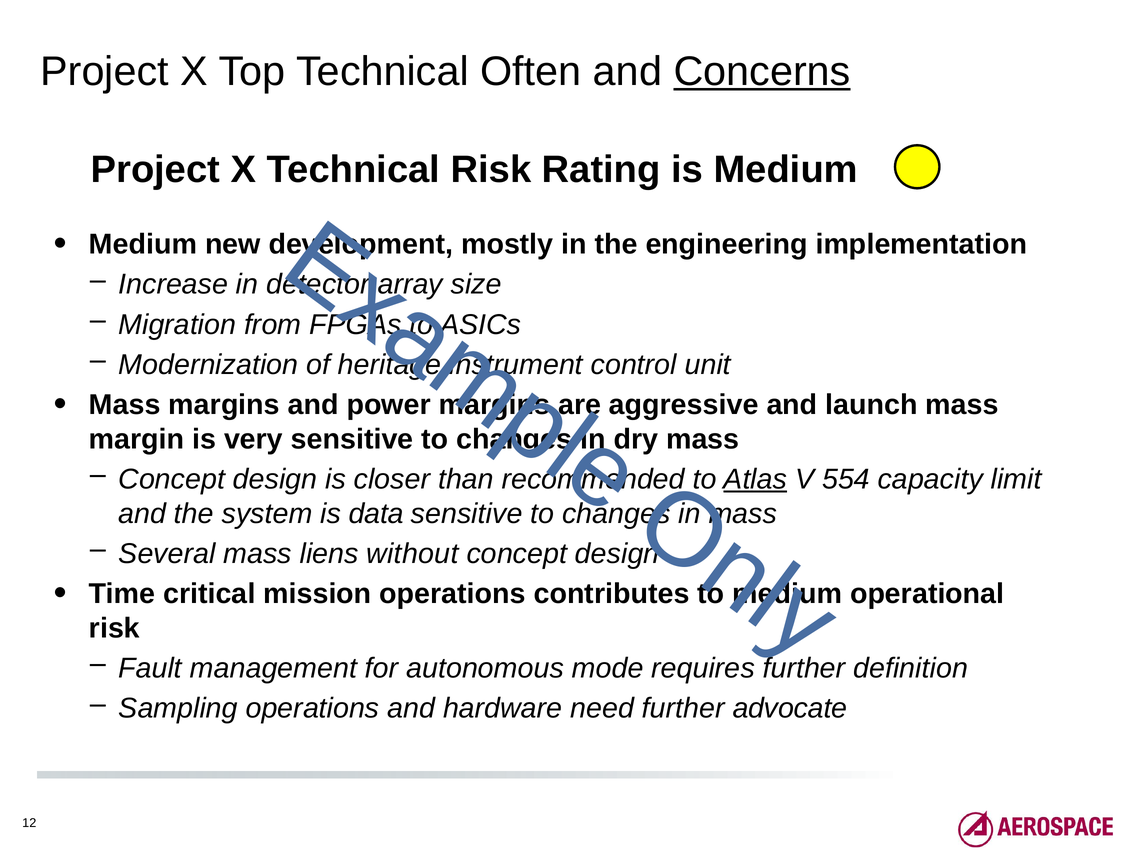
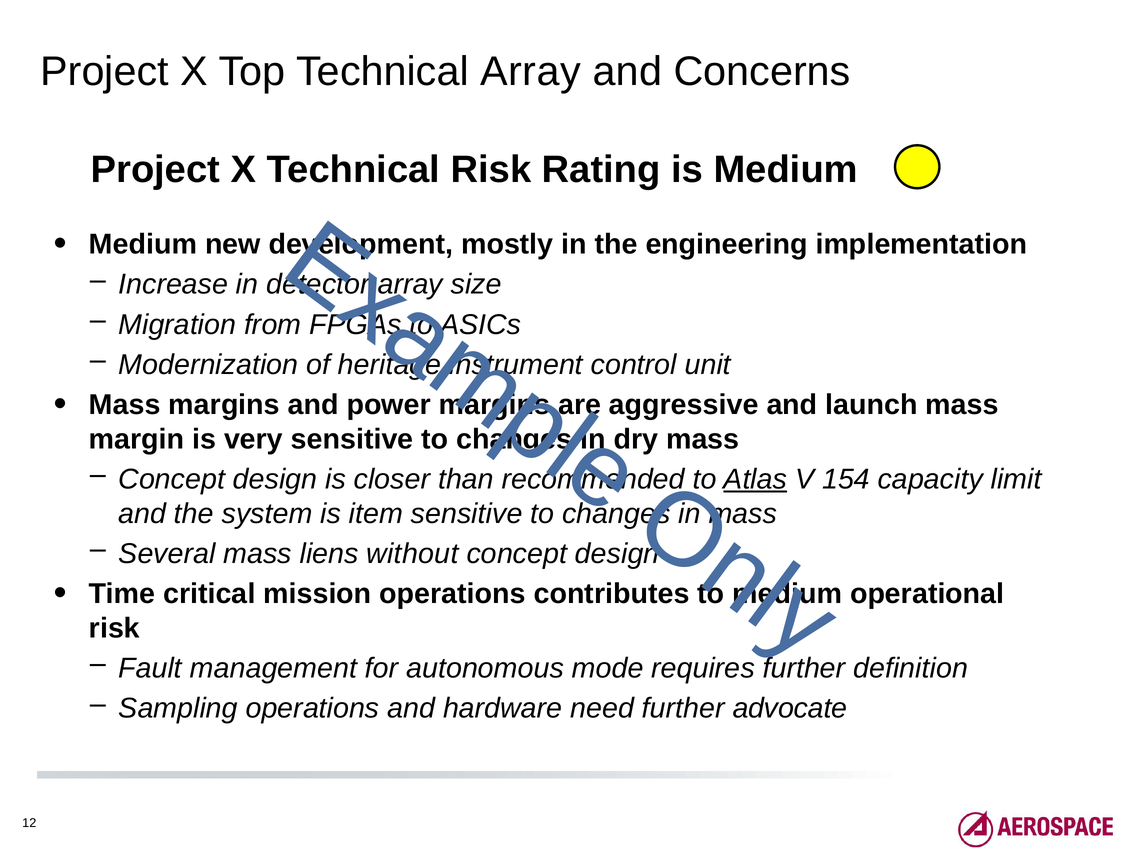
Technical Often: Often -> Array
Concerns underline: present -> none
554: 554 -> 154
data: data -> item
